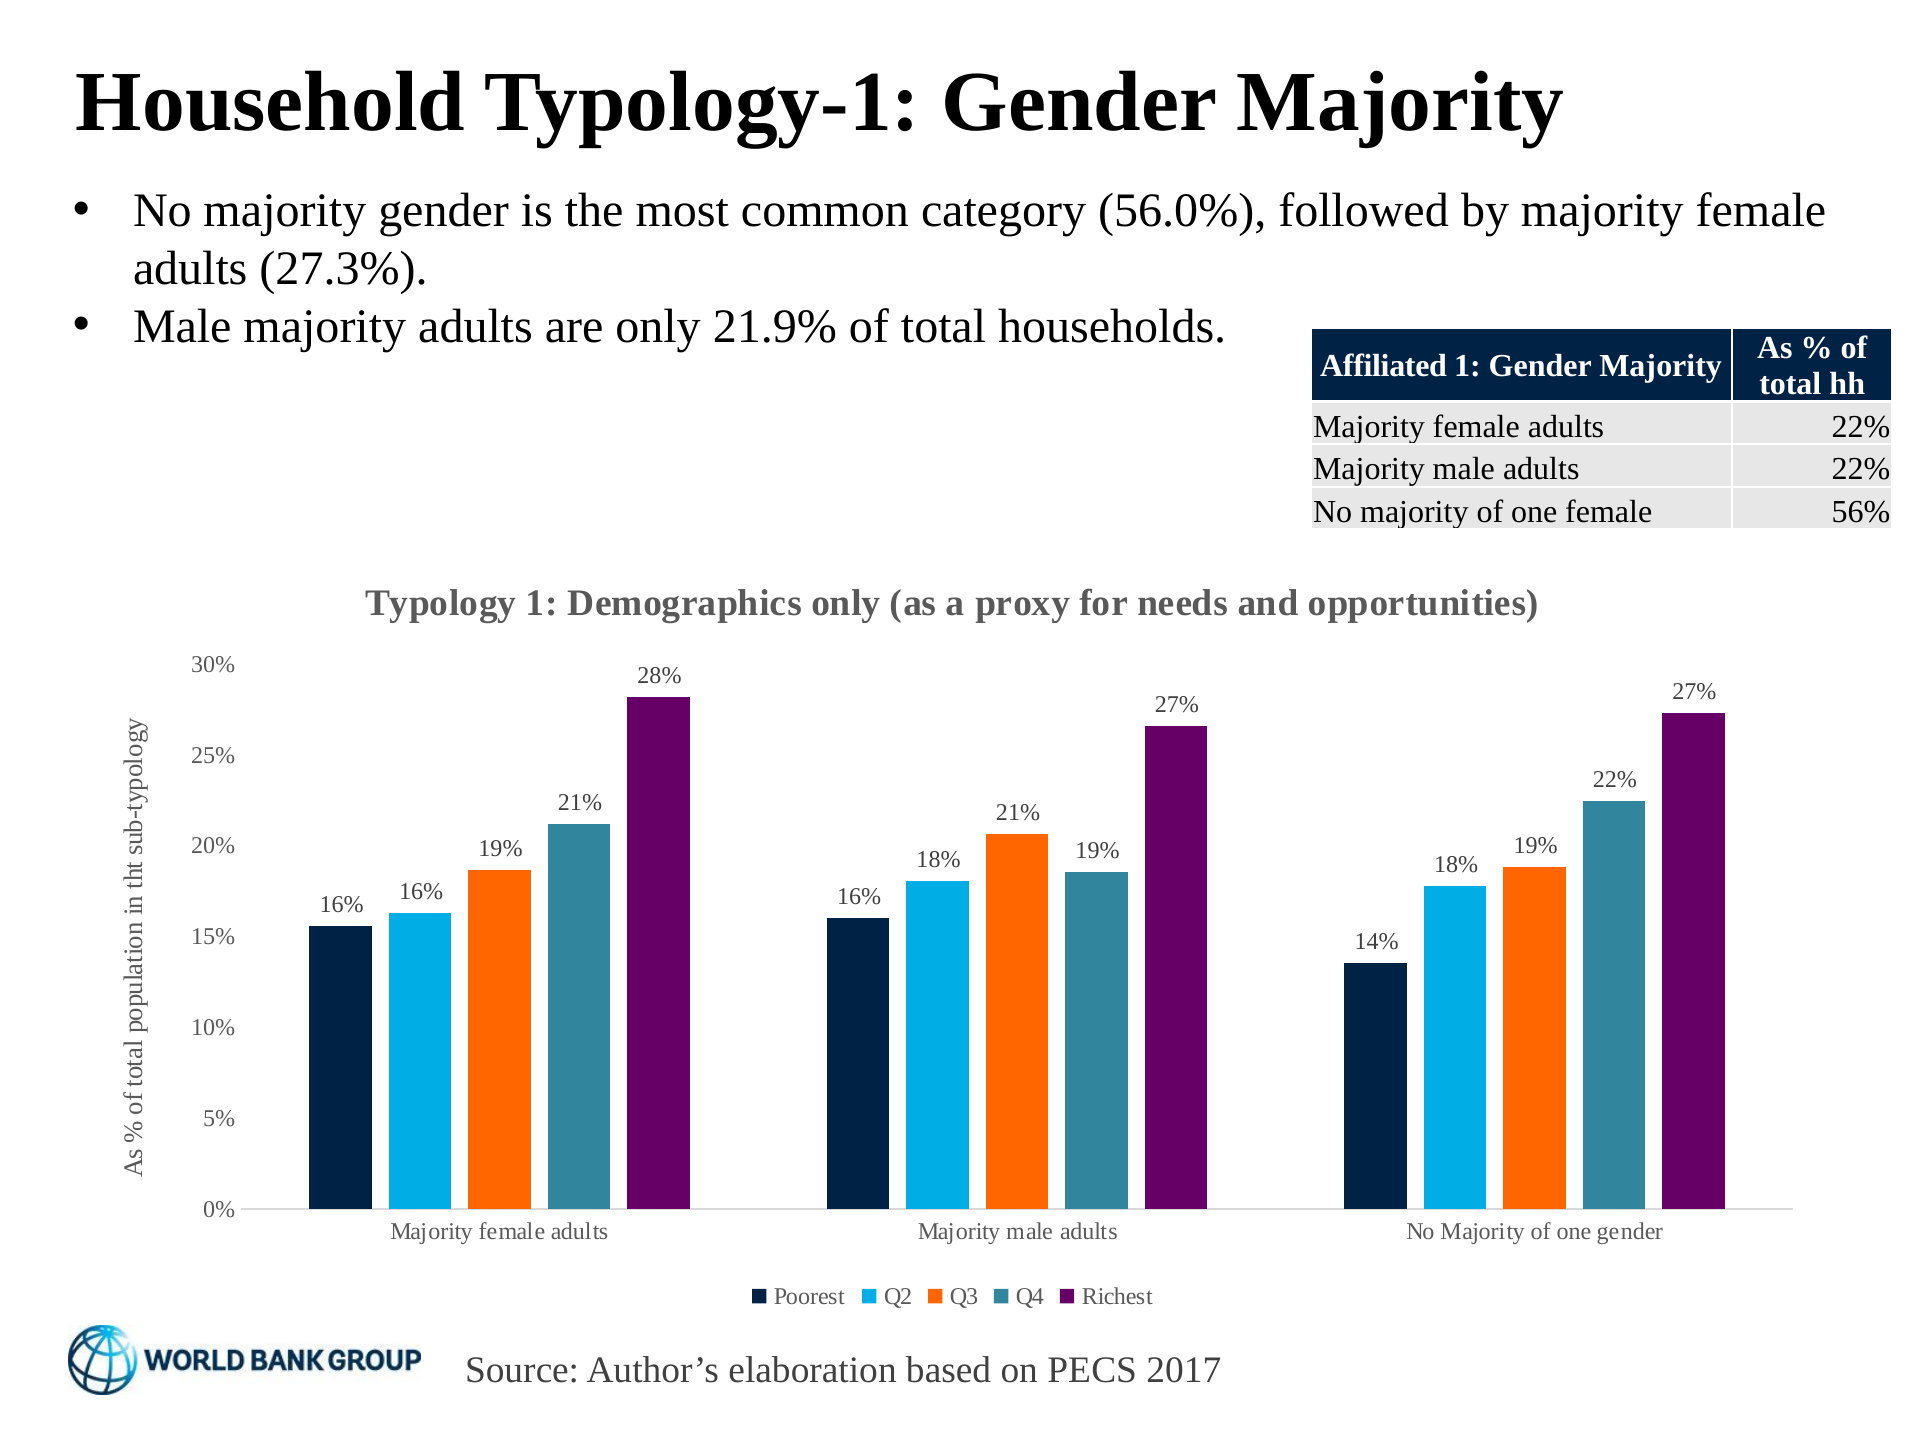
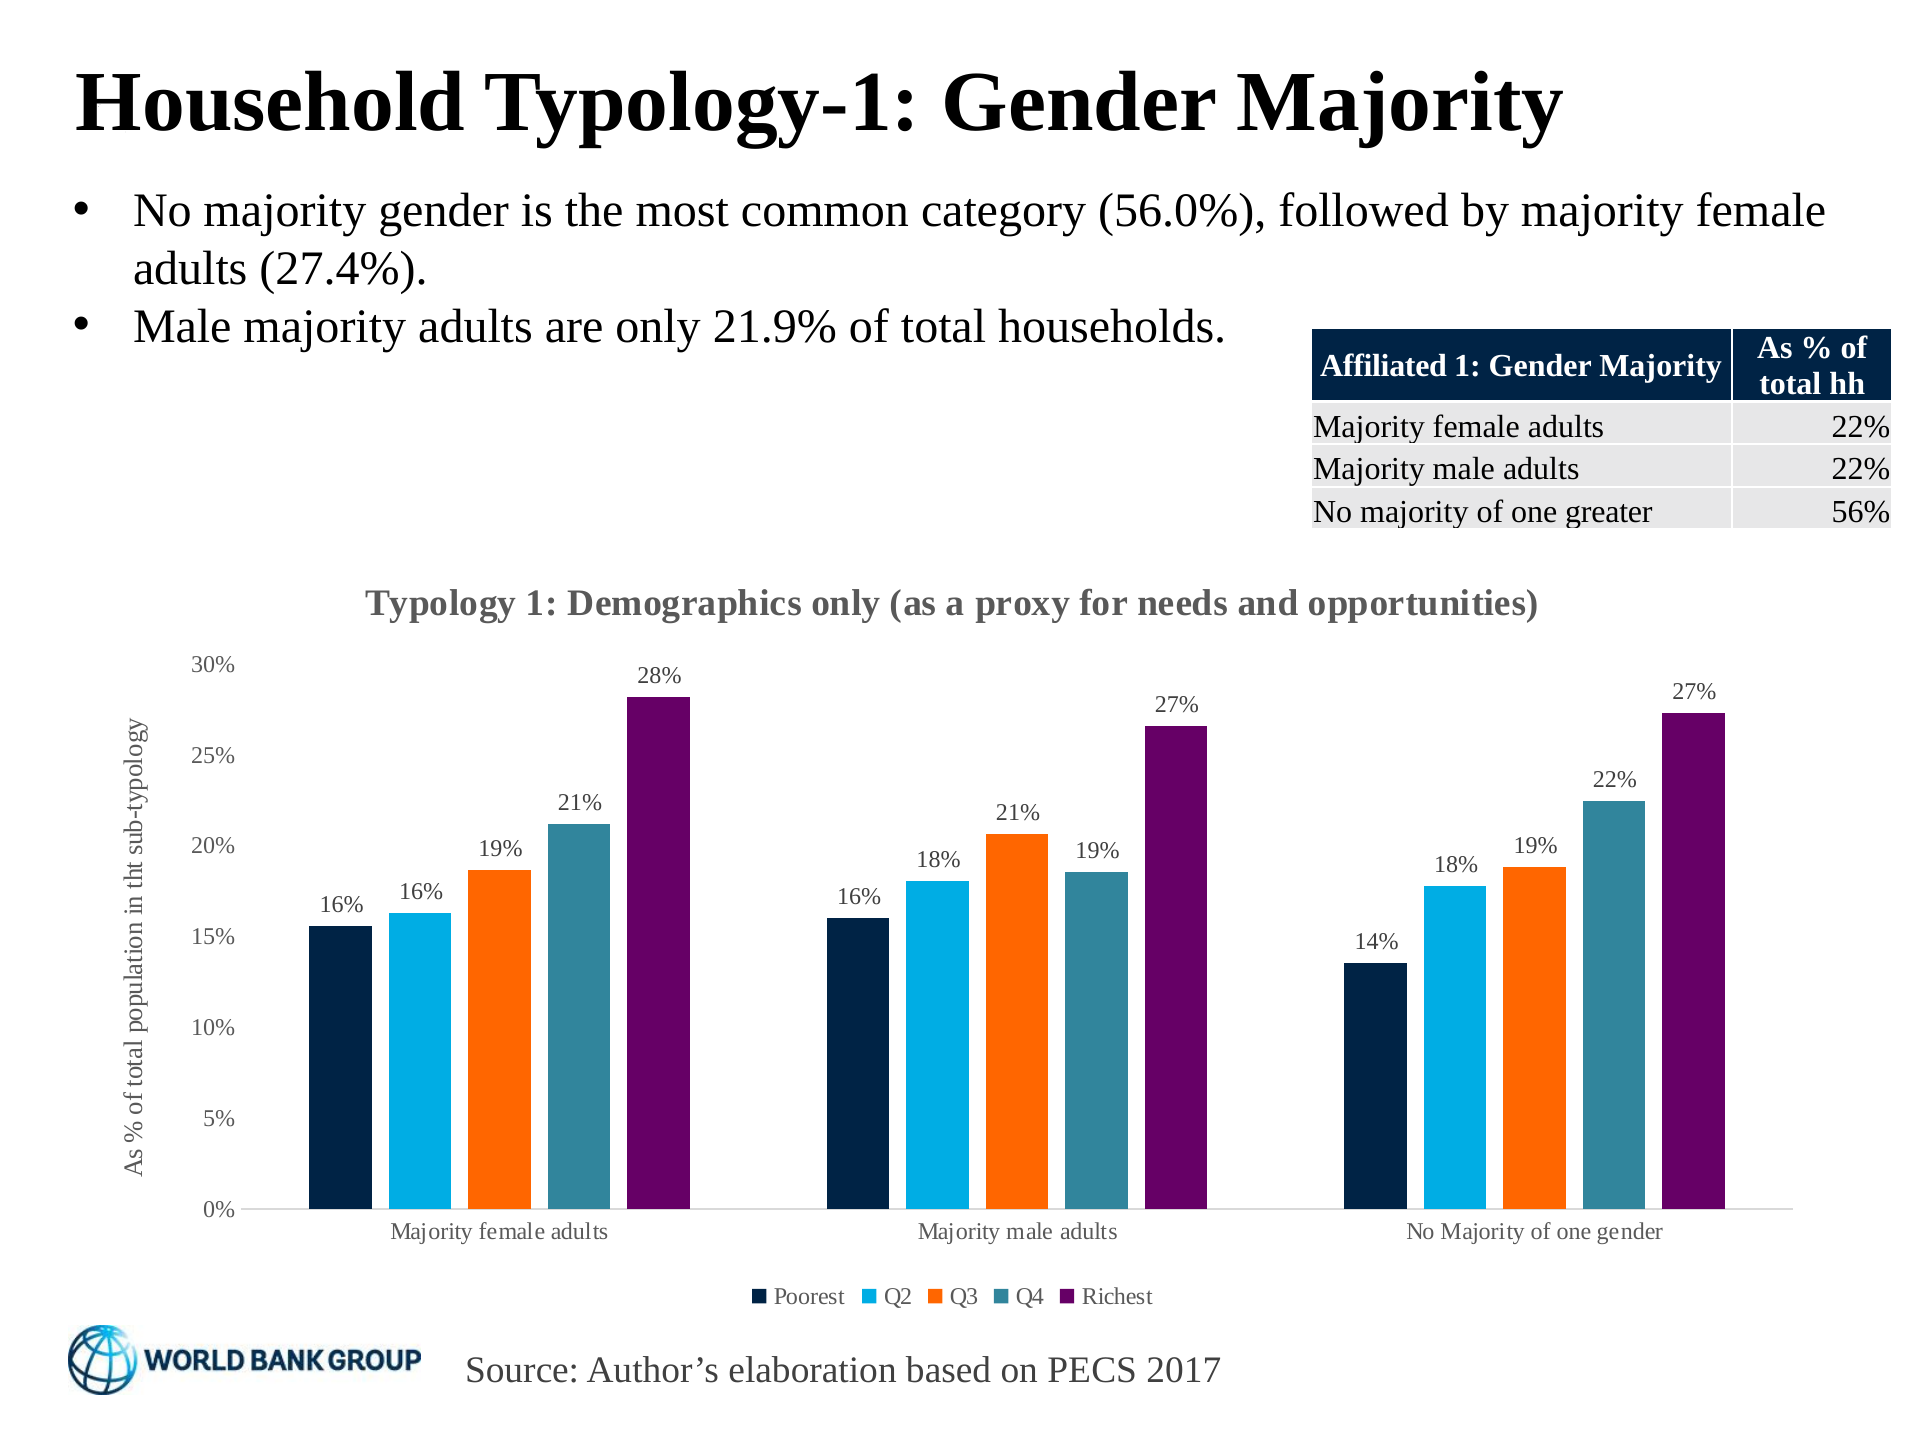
27.3%: 27.3% -> 27.4%
one female: female -> greater
